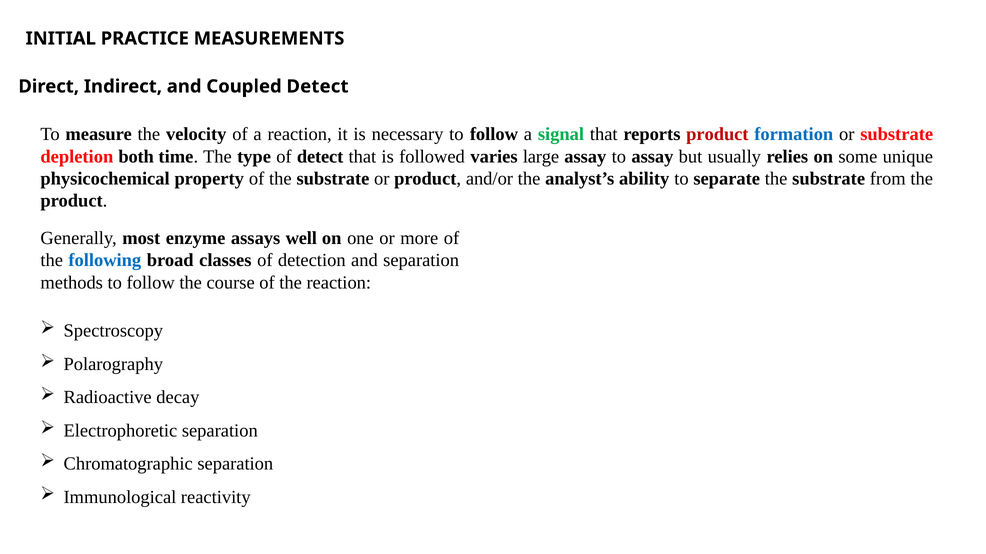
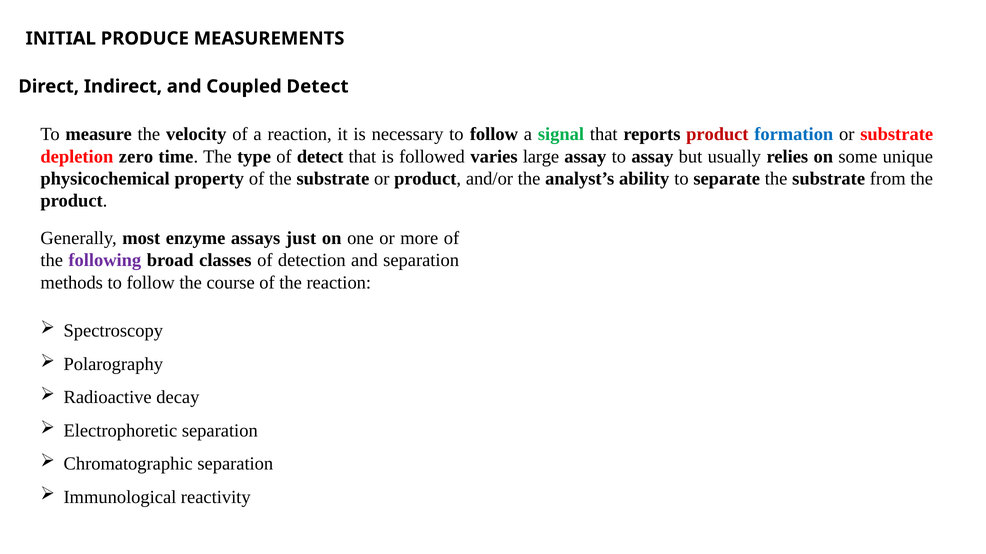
PRACTICE: PRACTICE -> PRODUCE
both: both -> zero
well: well -> just
following colour: blue -> purple
